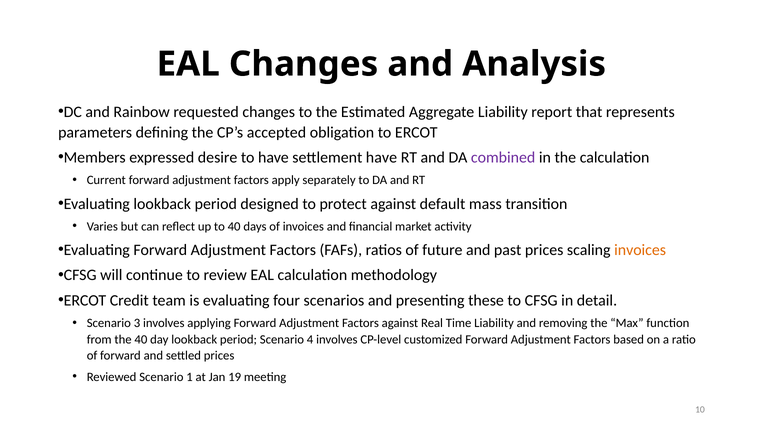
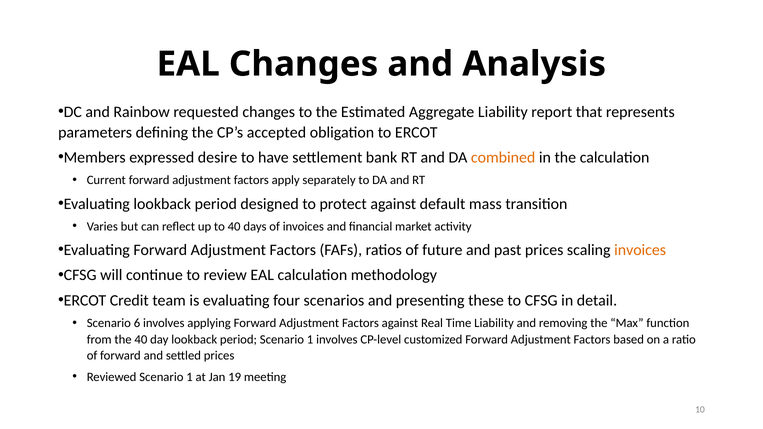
settlement have: have -> bank
combined colour: purple -> orange
3: 3 -> 6
period Scenario 4: 4 -> 1
